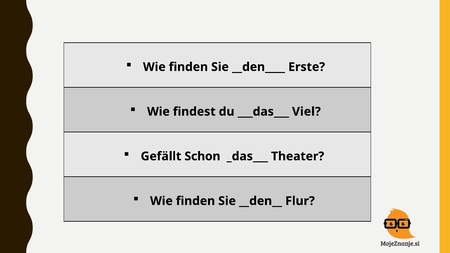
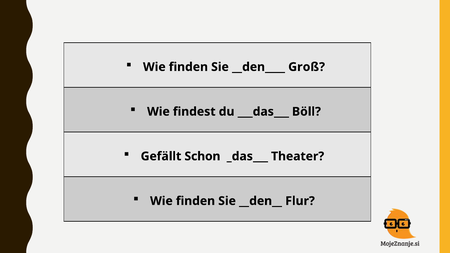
Erste: Erste -> Groß
Viel: Viel -> Böll
